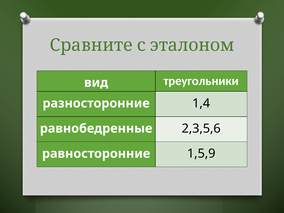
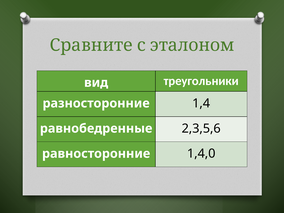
1,5,9: 1,5,9 -> 1,4,0
